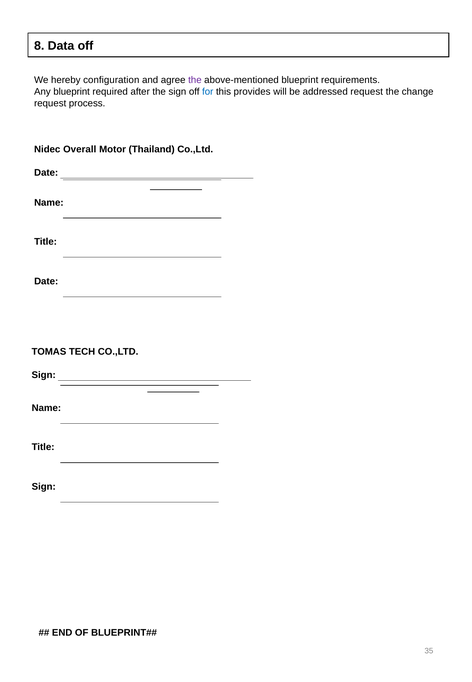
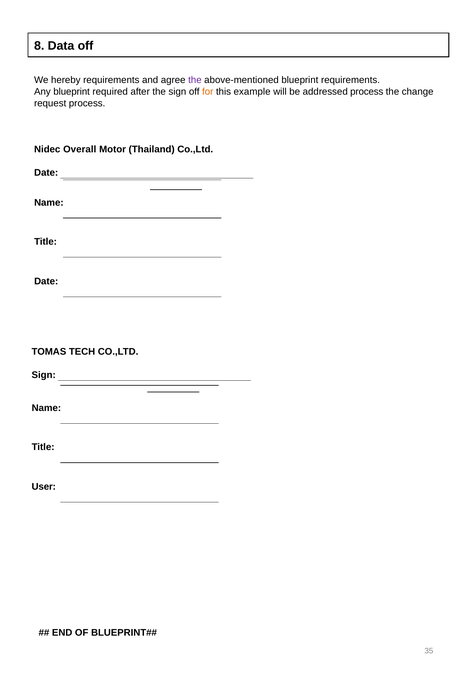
hereby configuration: configuration -> requirements
for colour: blue -> orange
provides: provides -> example
addressed request: request -> process
Sign at (44, 487): Sign -> User
